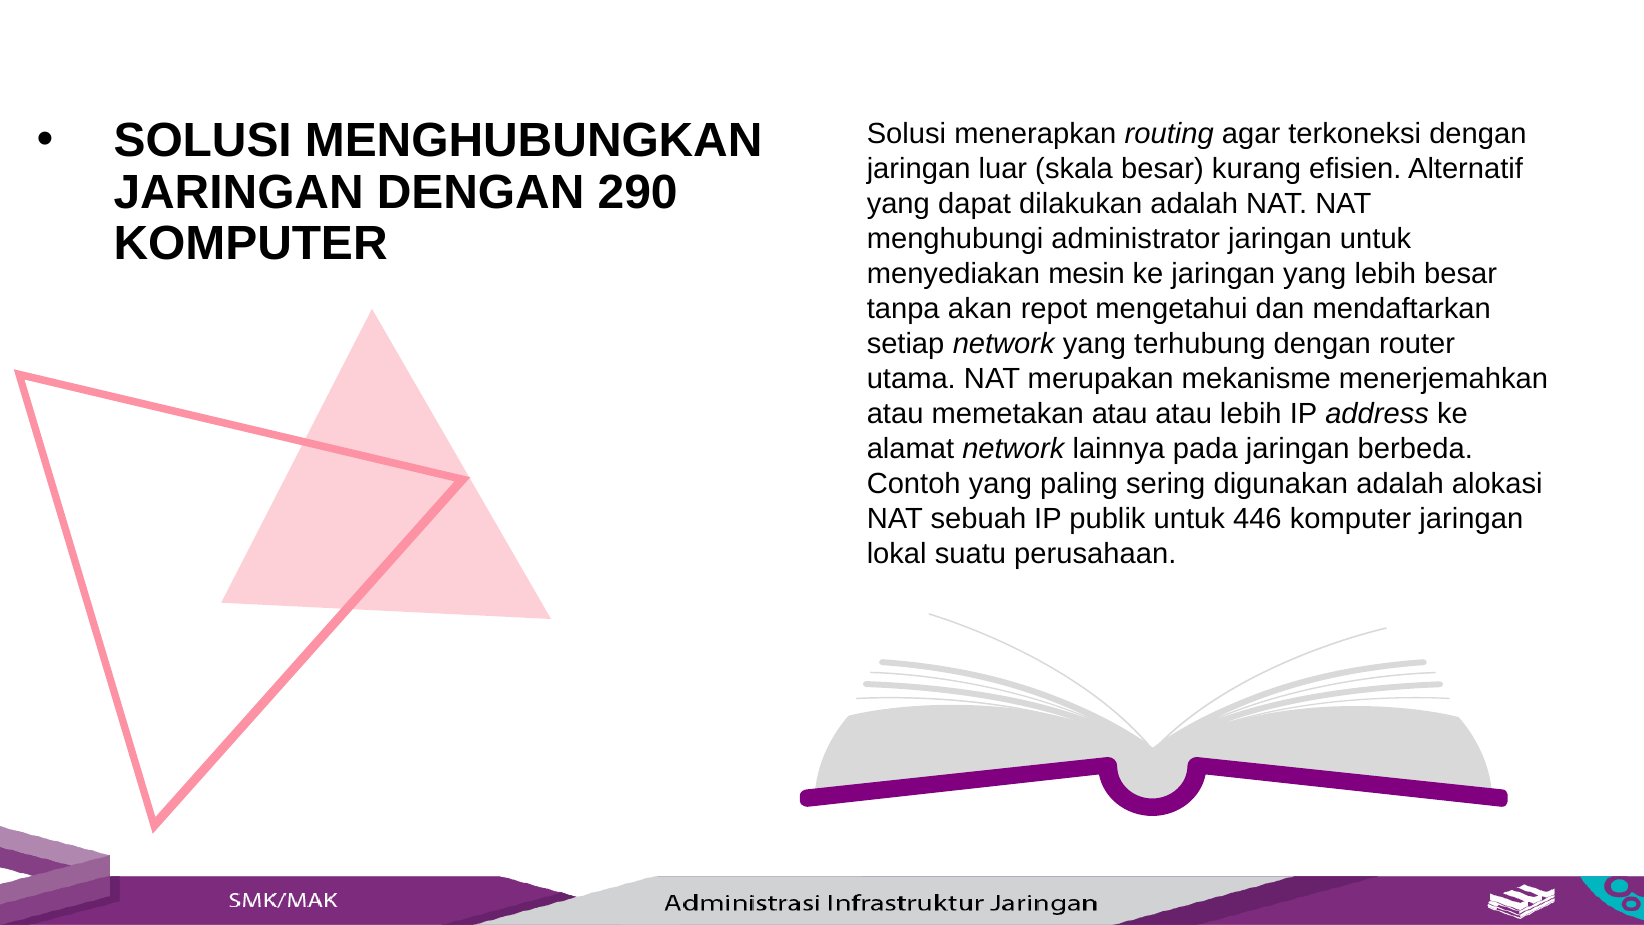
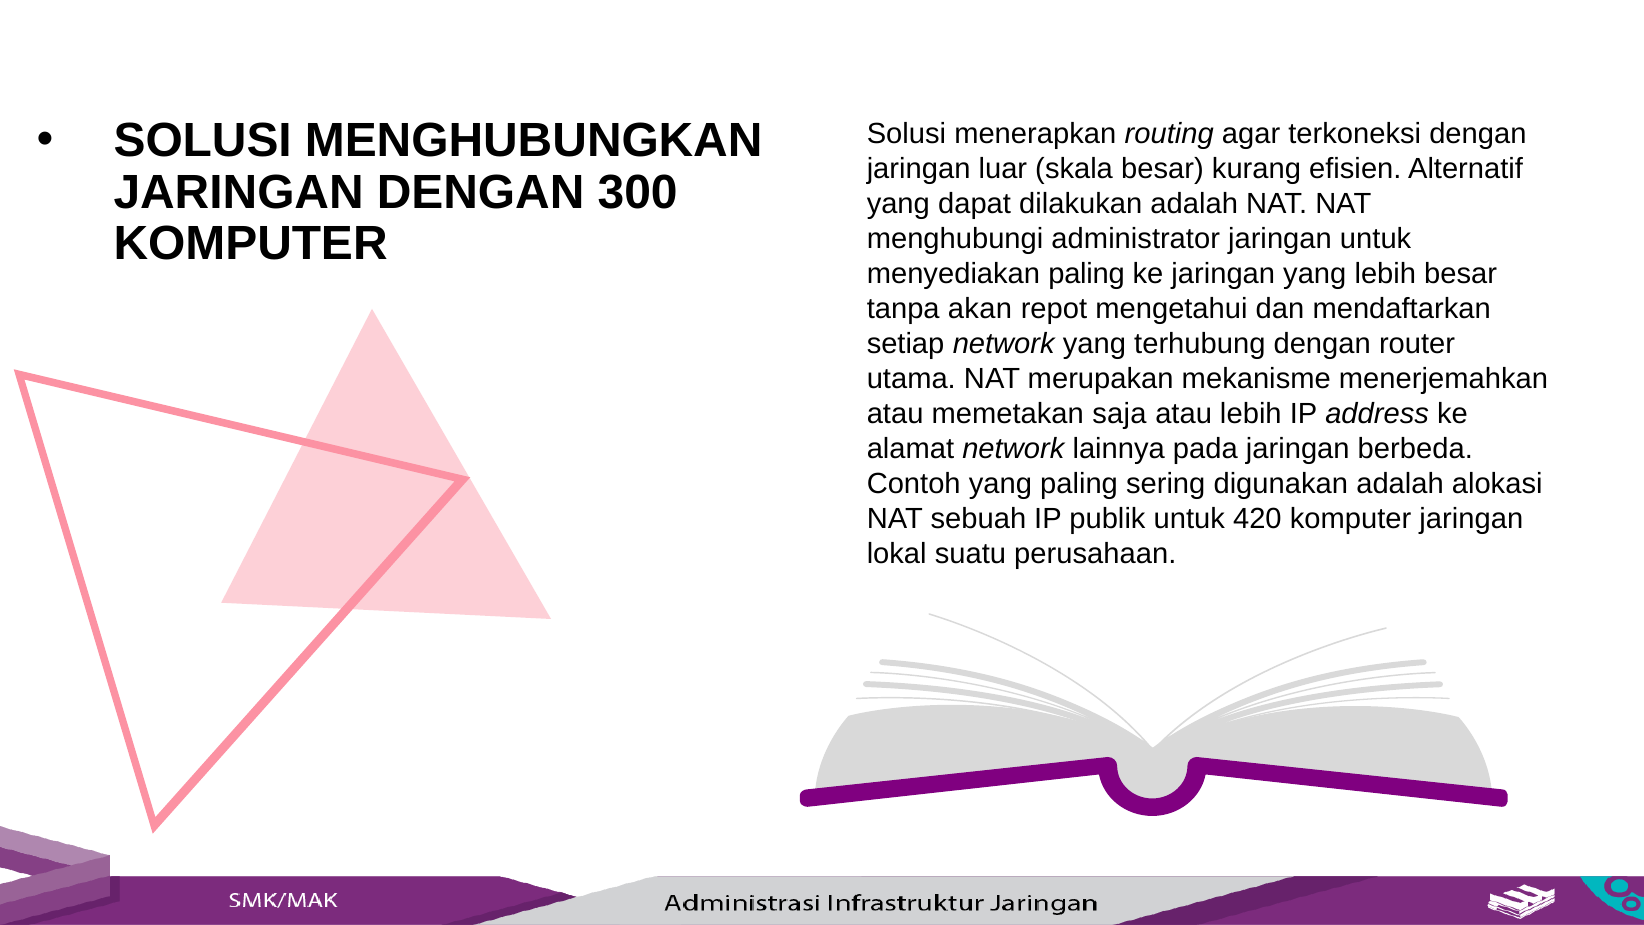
290: 290 -> 300
menyediakan mesin: mesin -> paling
memetakan atau: atau -> saja
446: 446 -> 420
